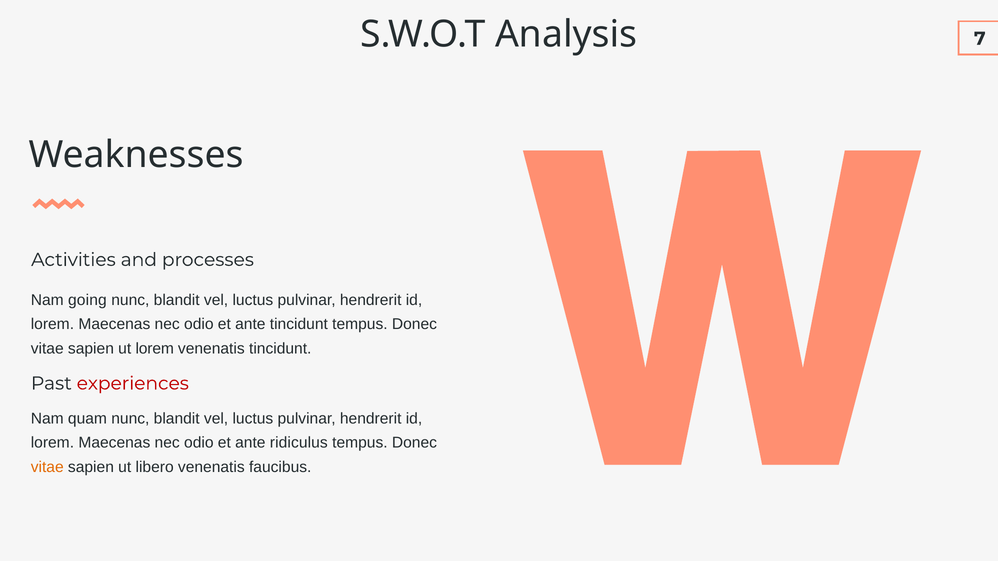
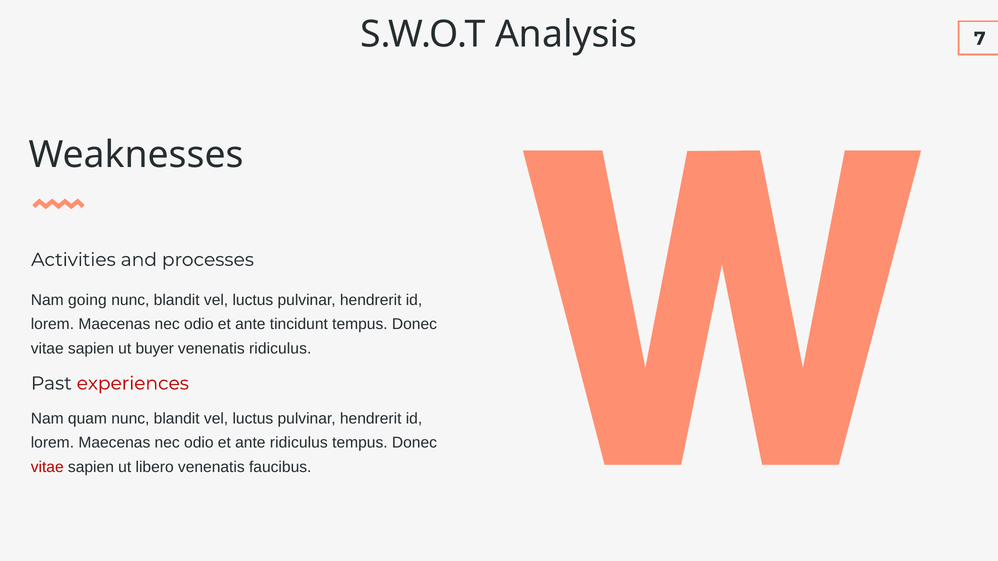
ut lorem: lorem -> buyer
venenatis tincidunt: tincidunt -> ridiculus
vitae at (47, 467) colour: orange -> red
